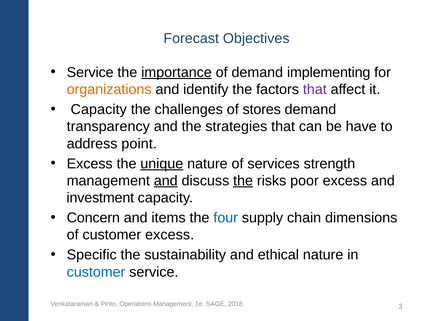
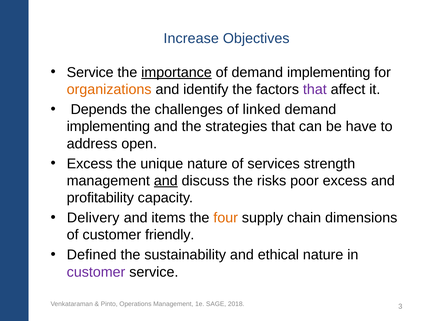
Forecast: Forecast -> Increase
Capacity at (99, 109): Capacity -> Depends
stores: stores -> linked
transparency at (108, 127): transparency -> implementing
point: point -> open
unique underline: present -> none
the at (243, 181) underline: present -> none
investment: investment -> profitability
Concern: Concern -> Delivery
four colour: blue -> orange
customer excess: excess -> friendly
Specific: Specific -> Defined
customer at (96, 272) colour: blue -> purple
